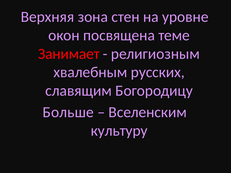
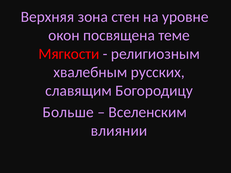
Занимает: Занимает -> Мягкости
культуру: культуру -> влиянии
